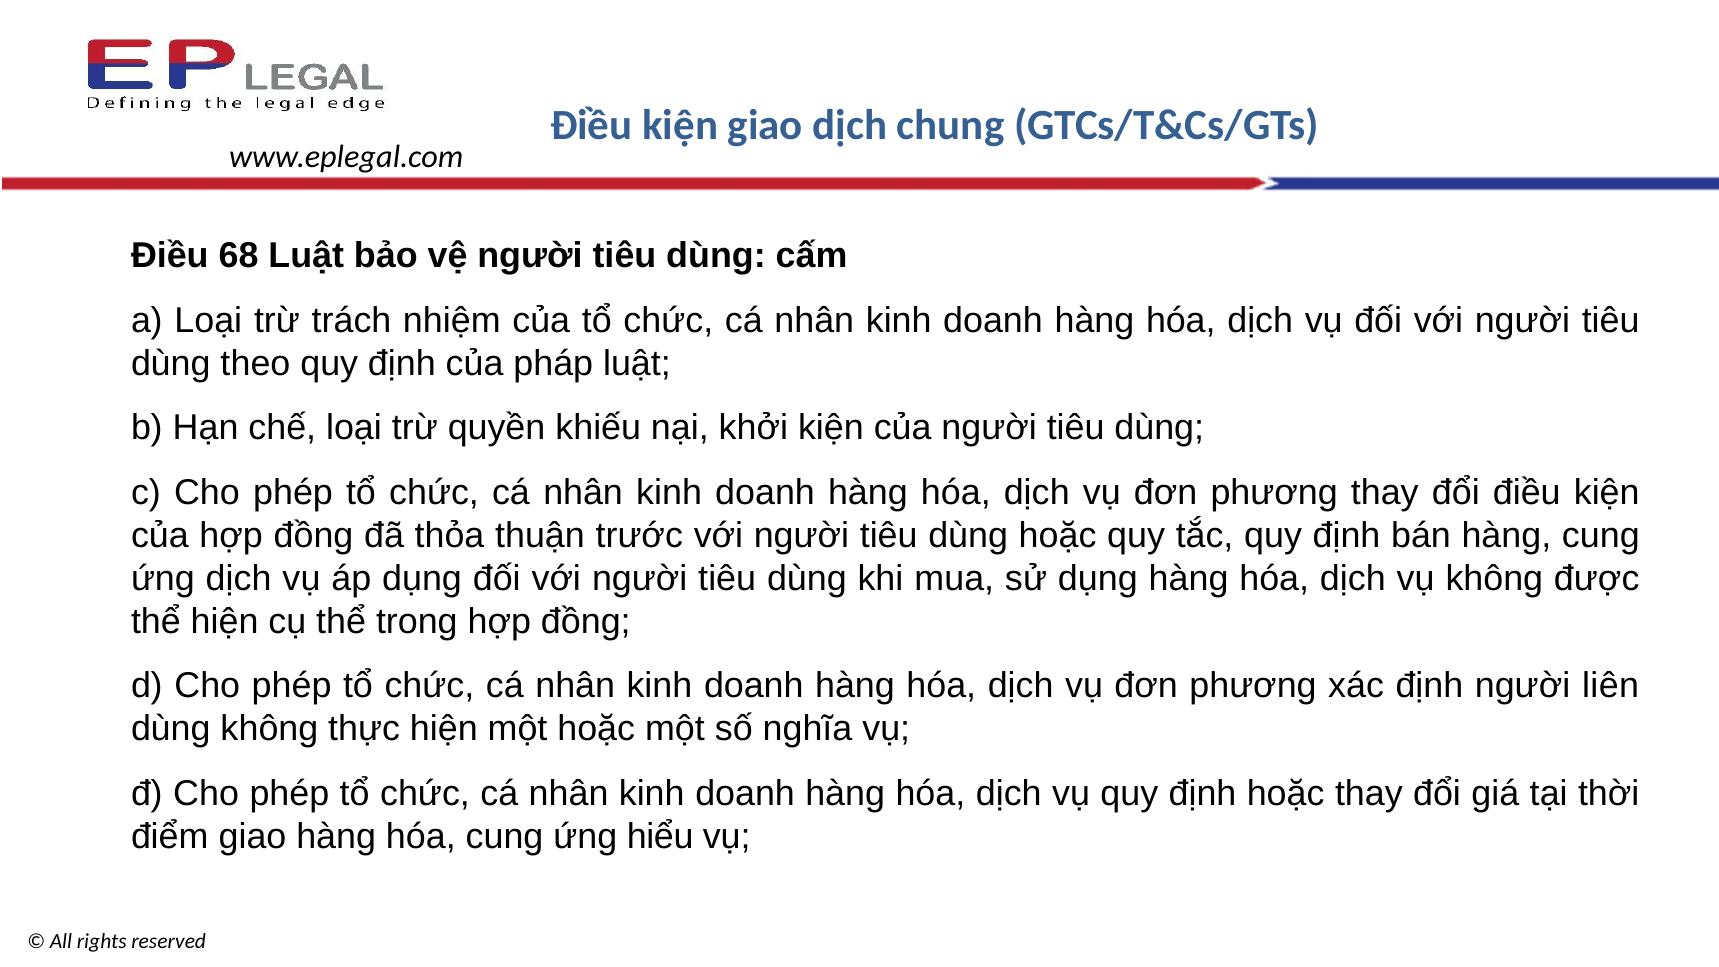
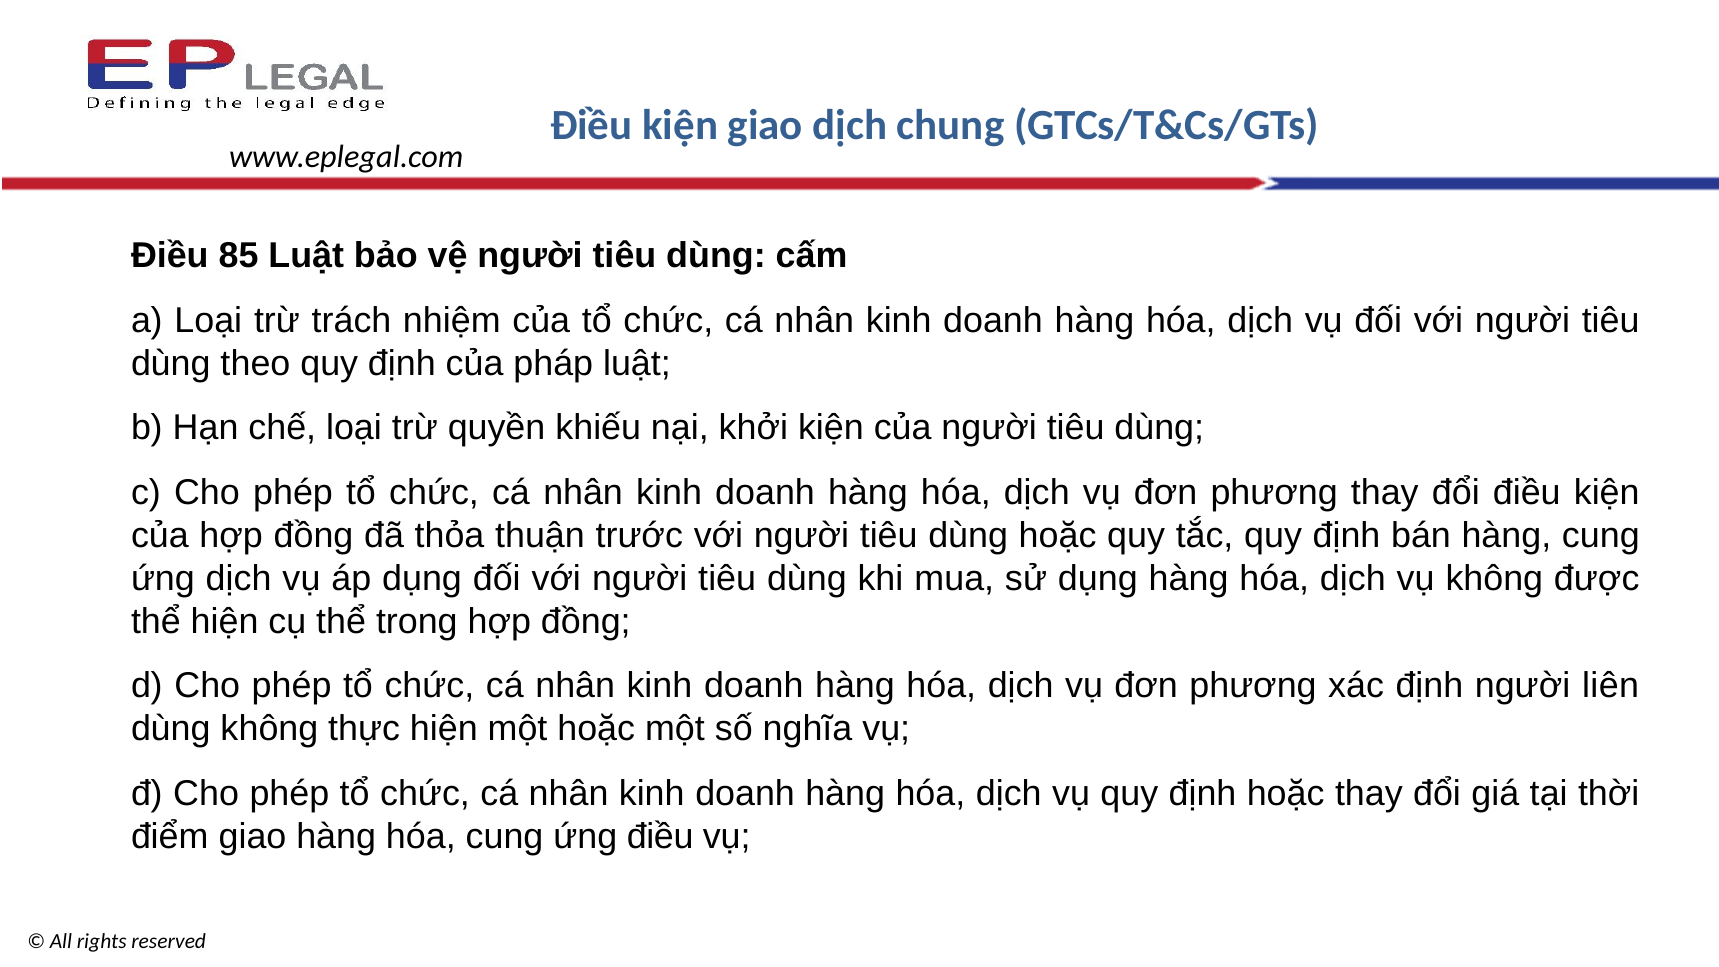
68: 68 -> 85
ứng hiểu: hiểu -> điều
